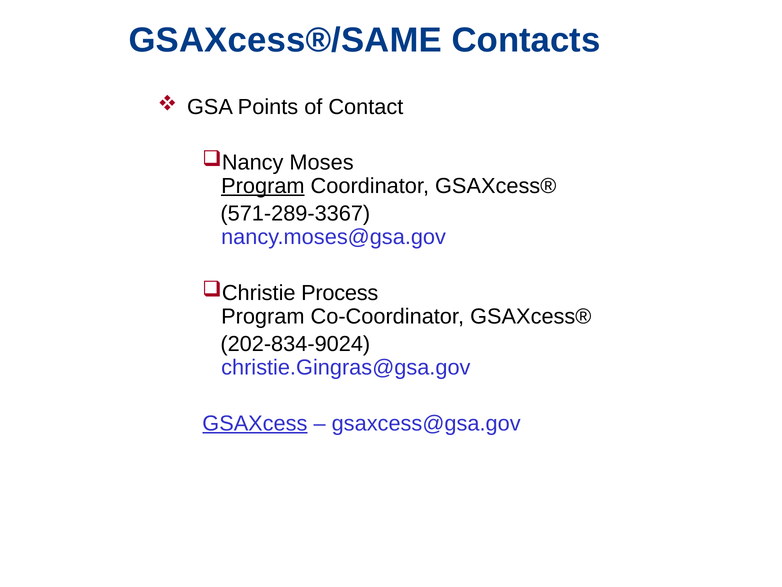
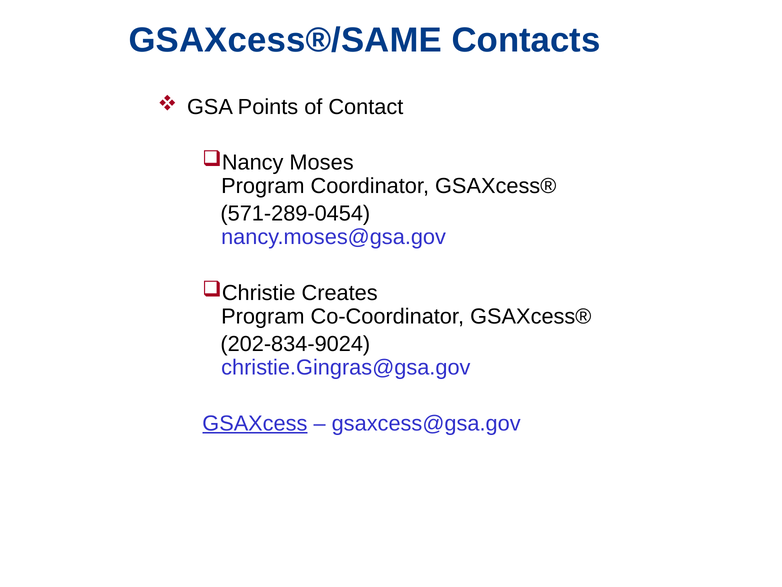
Program at (263, 186) underline: present -> none
571-289-3367: 571-289-3367 -> 571-289-0454
Process: Process -> Creates
